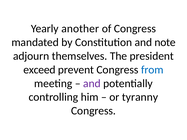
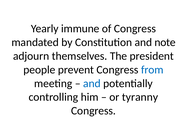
another: another -> immune
exceed: exceed -> people
and at (92, 84) colour: purple -> blue
